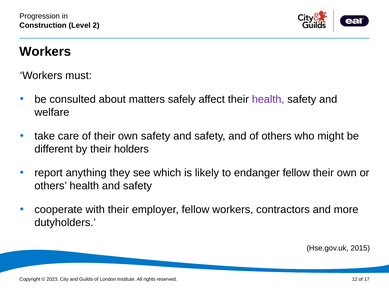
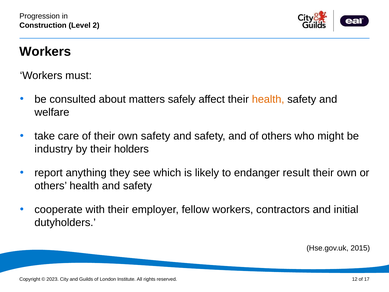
health at (268, 99) colour: purple -> orange
different: different -> industry
endanger fellow: fellow -> result
more: more -> initial
